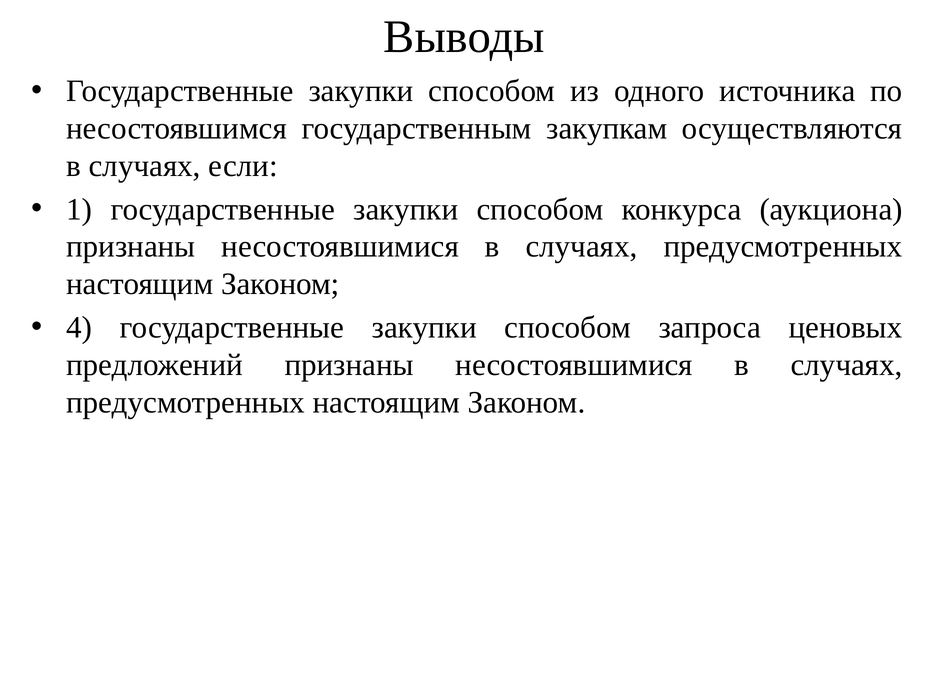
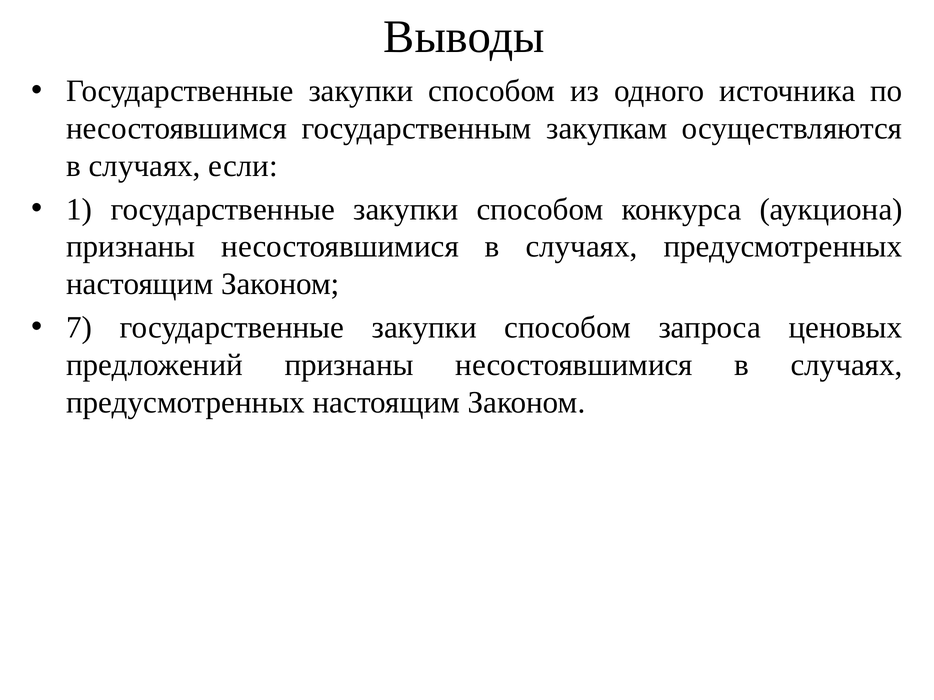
4: 4 -> 7
